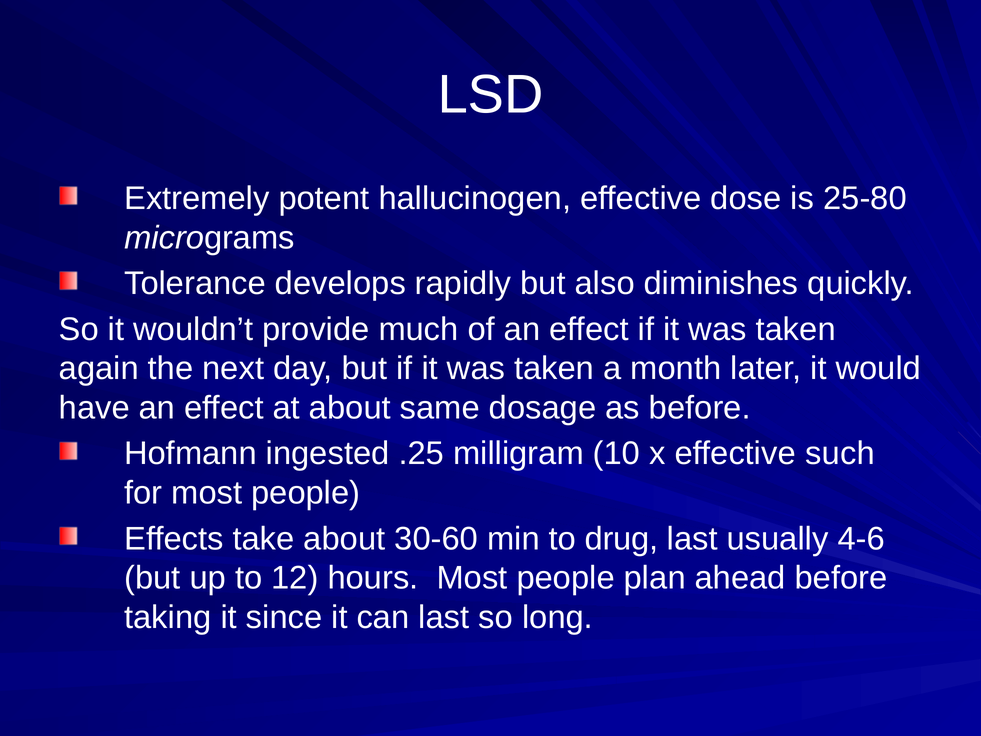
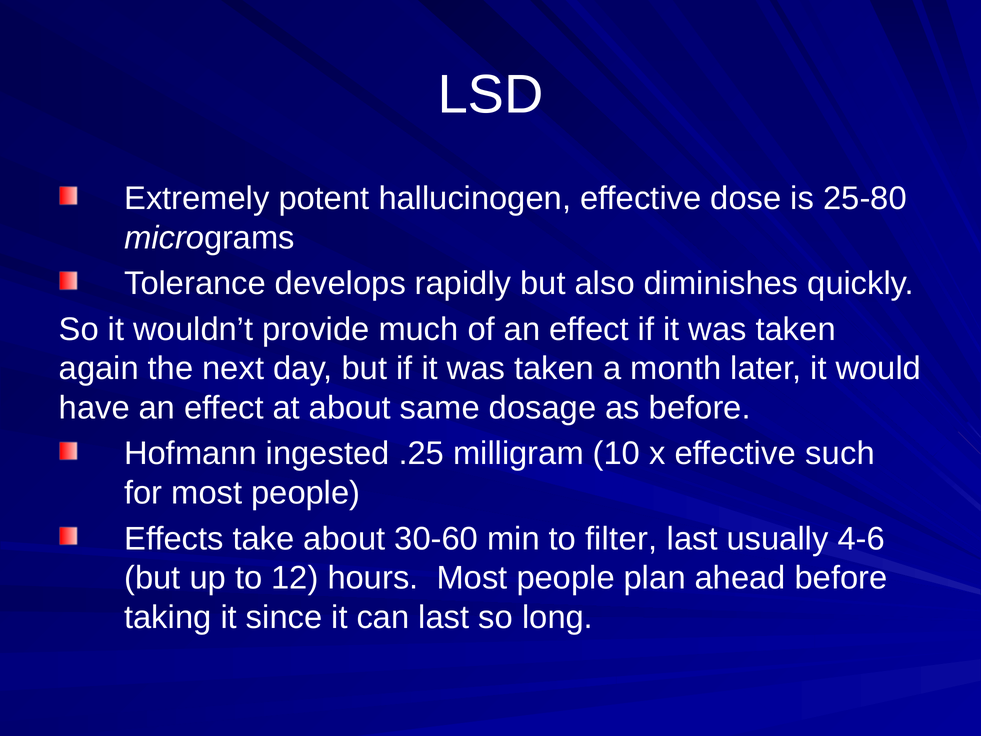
drug: drug -> filter
